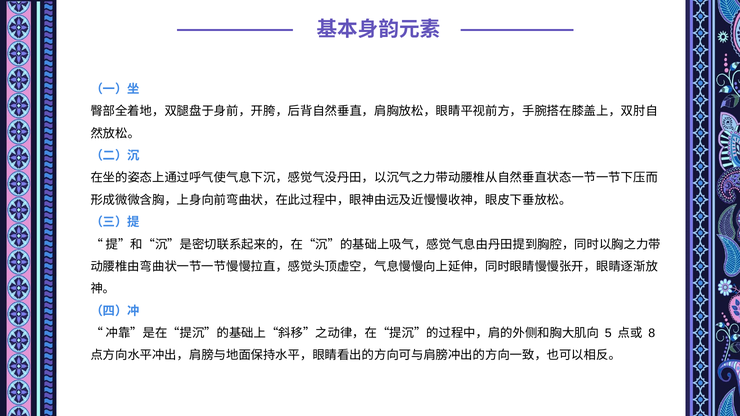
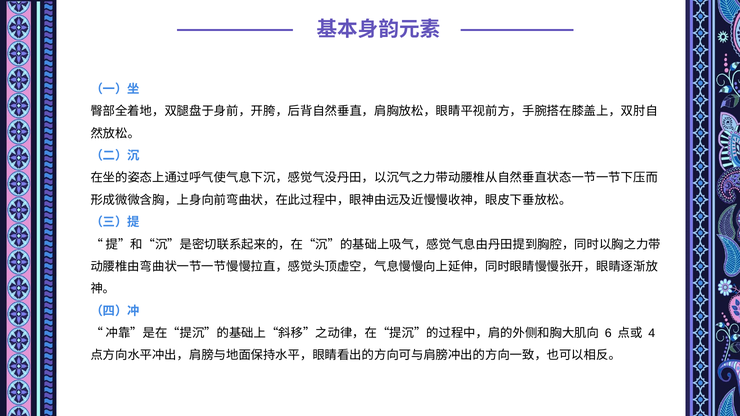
5: 5 -> 6
8: 8 -> 4
